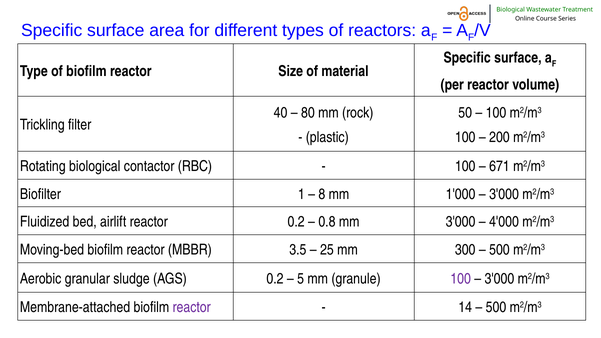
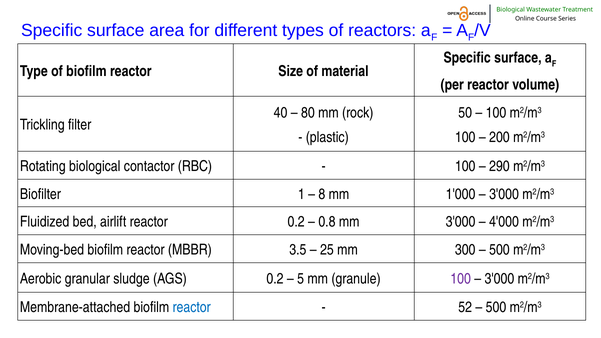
671: 671 -> 290
reactor at (192, 307) colour: purple -> blue
14: 14 -> 52
